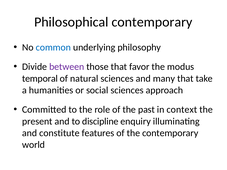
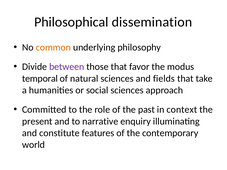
Philosophical contemporary: contemporary -> dissemination
common colour: blue -> orange
many: many -> fields
discipline: discipline -> narrative
